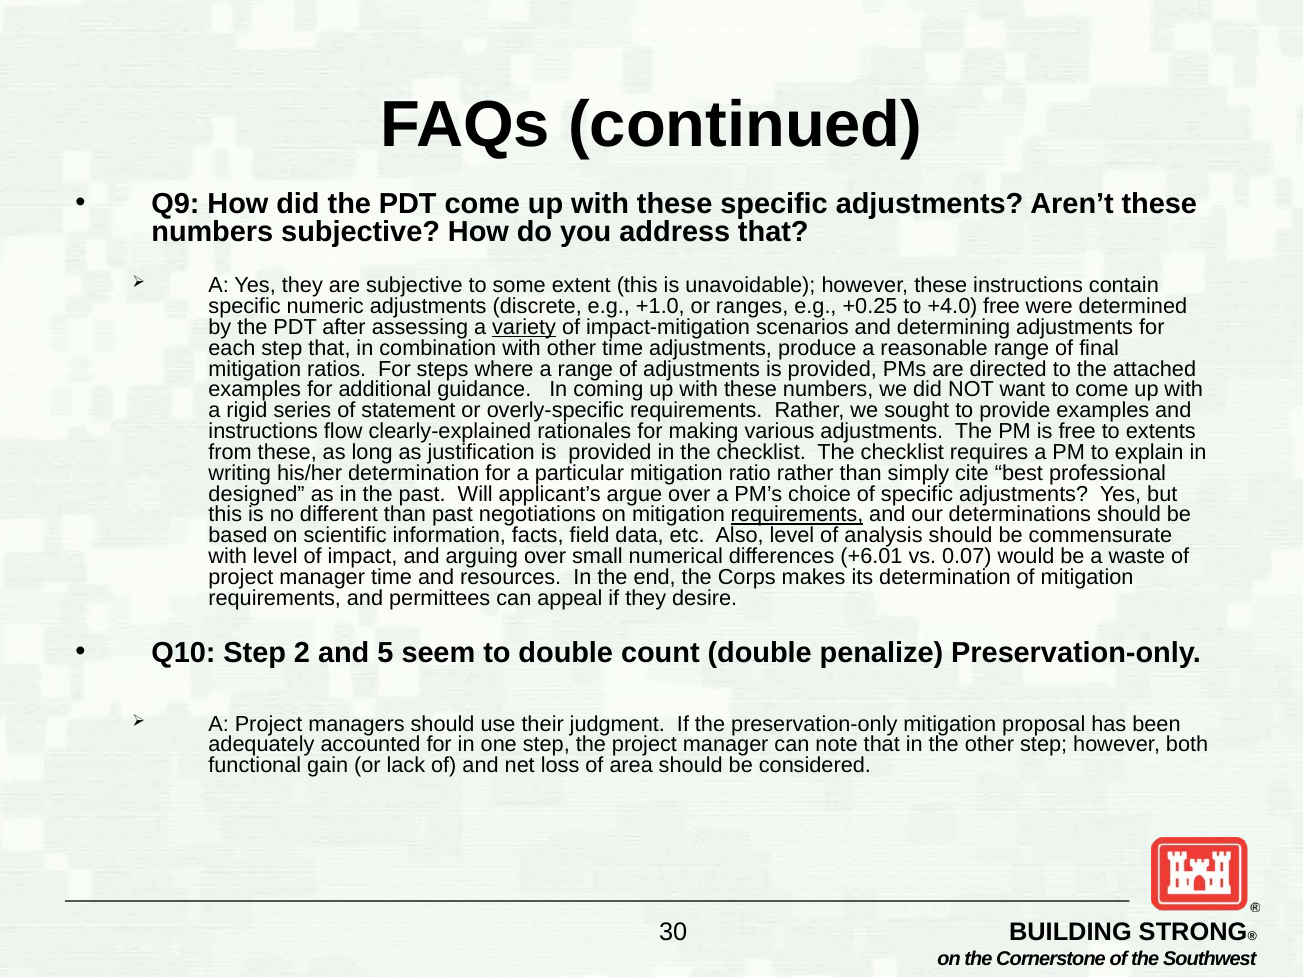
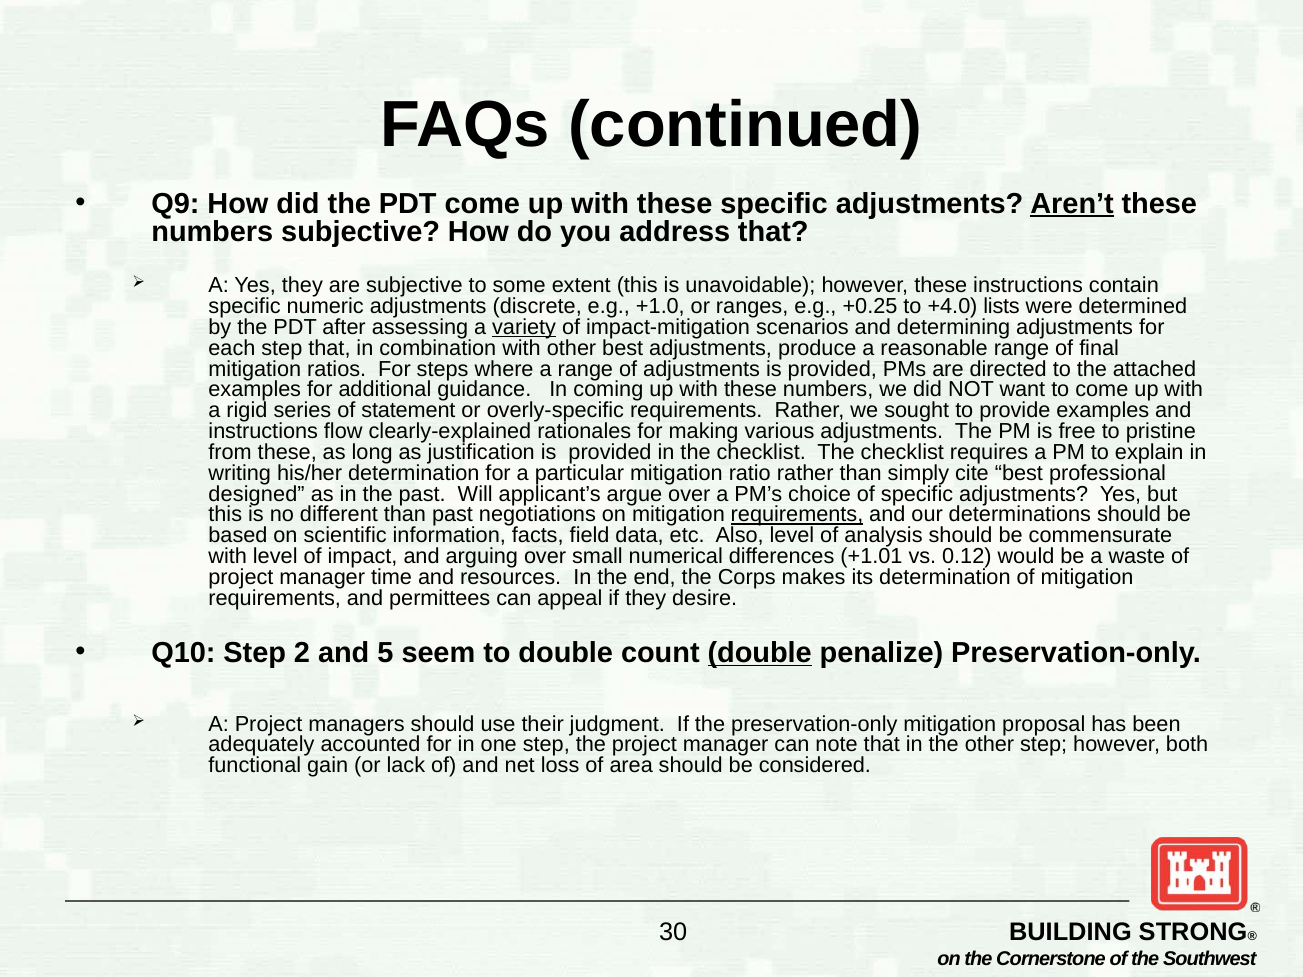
Aren’t underline: none -> present
+4.0 free: free -> lists
other time: time -> best
extents: extents -> pristine
+6.01: +6.01 -> +1.01
0.07: 0.07 -> 0.12
double at (760, 653) underline: none -> present
